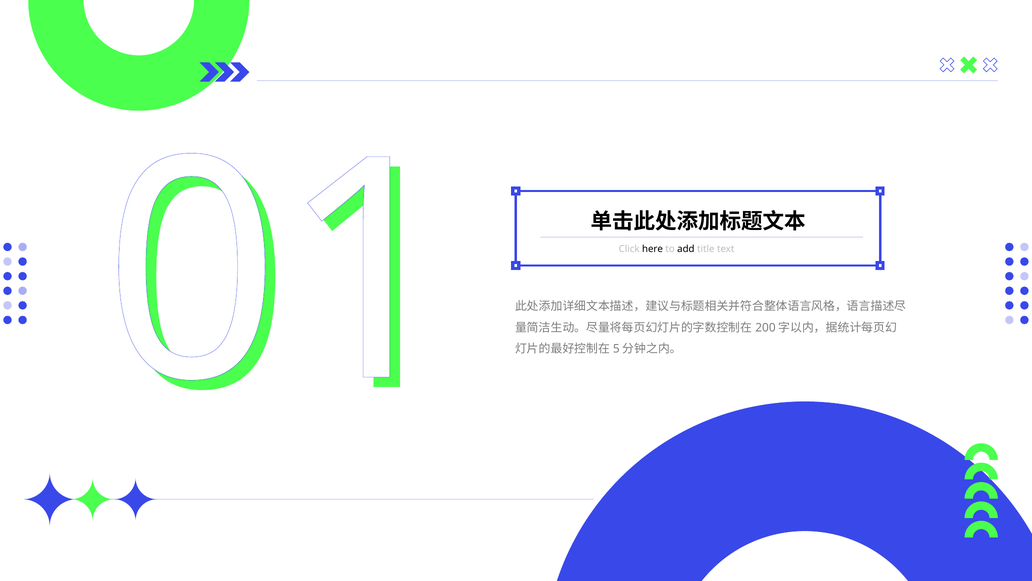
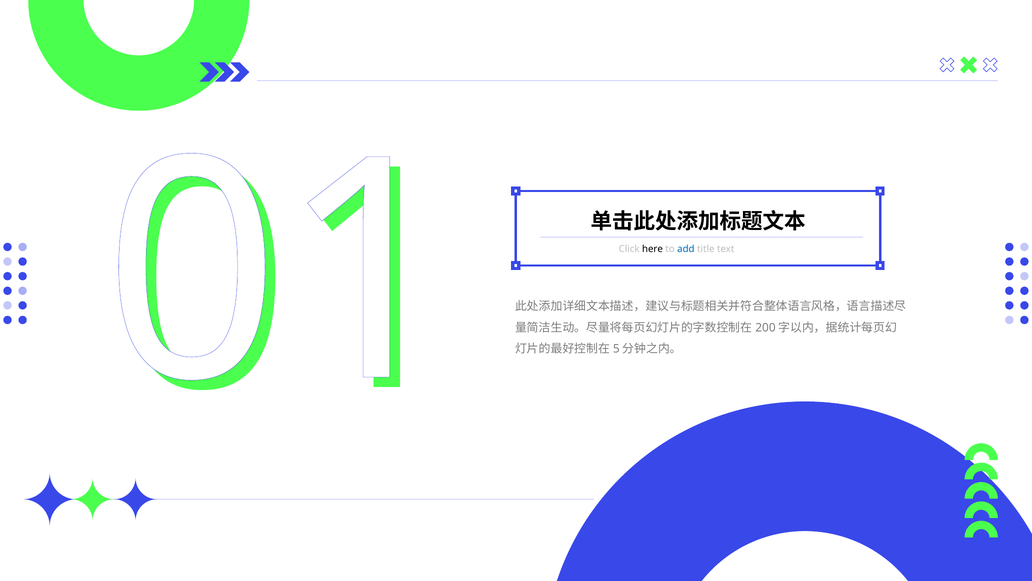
add colour: black -> blue
